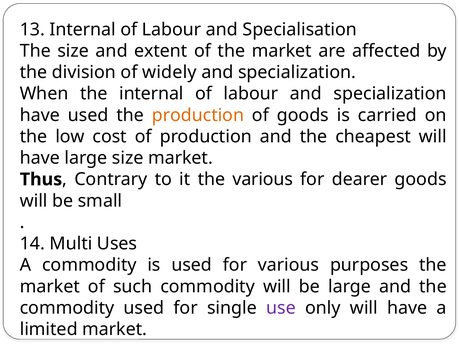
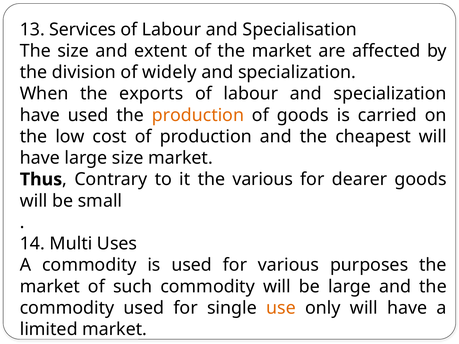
13 Internal: Internal -> Services
the internal: internal -> exports
use colour: purple -> orange
